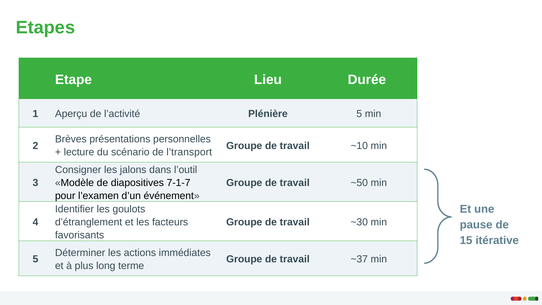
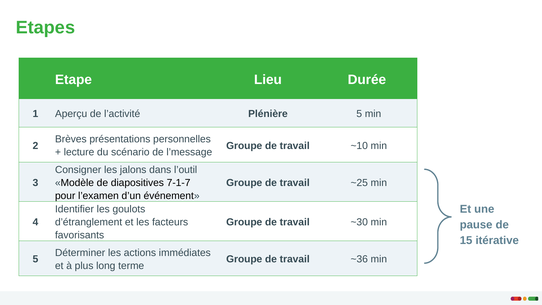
l’transport: l’transport -> l’message
~50: ~50 -> ~25
~37: ~37 -> ~36
